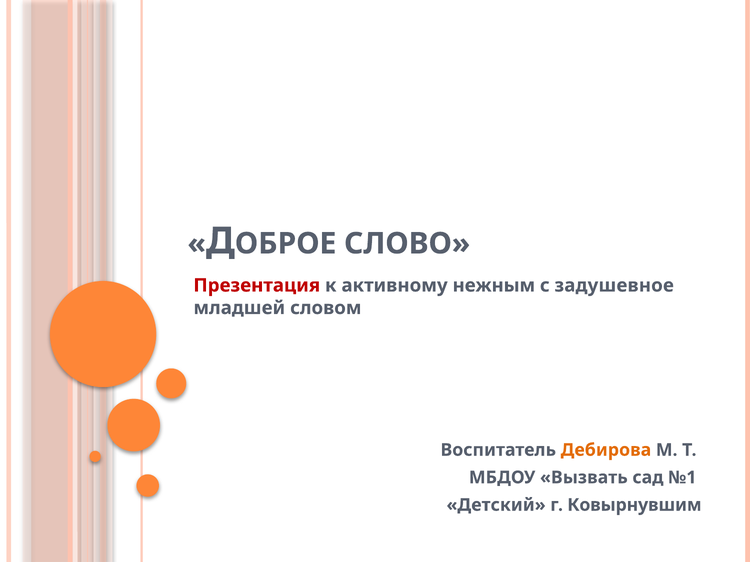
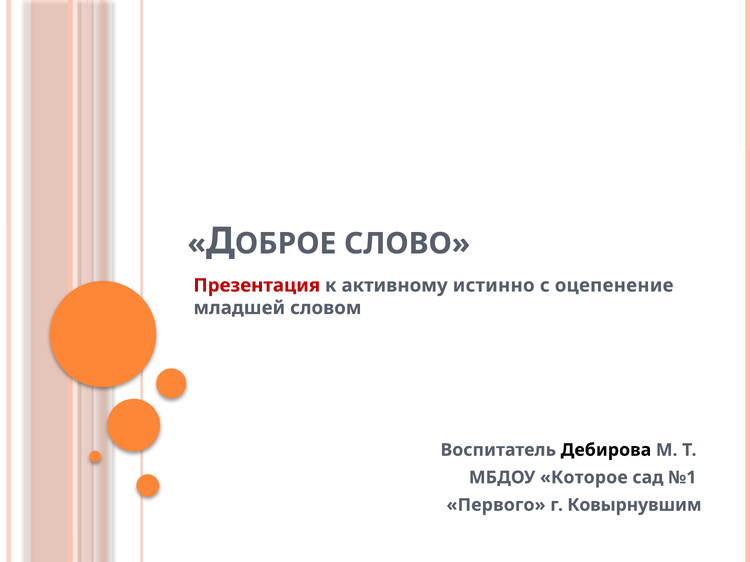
нежным: нежным -> истинно
задушевное: задушевное -> оцепенение
Дебирова colour: orange -> black
Вызвать: Вызвать -> Которое
Детский: Детский -> Первого
